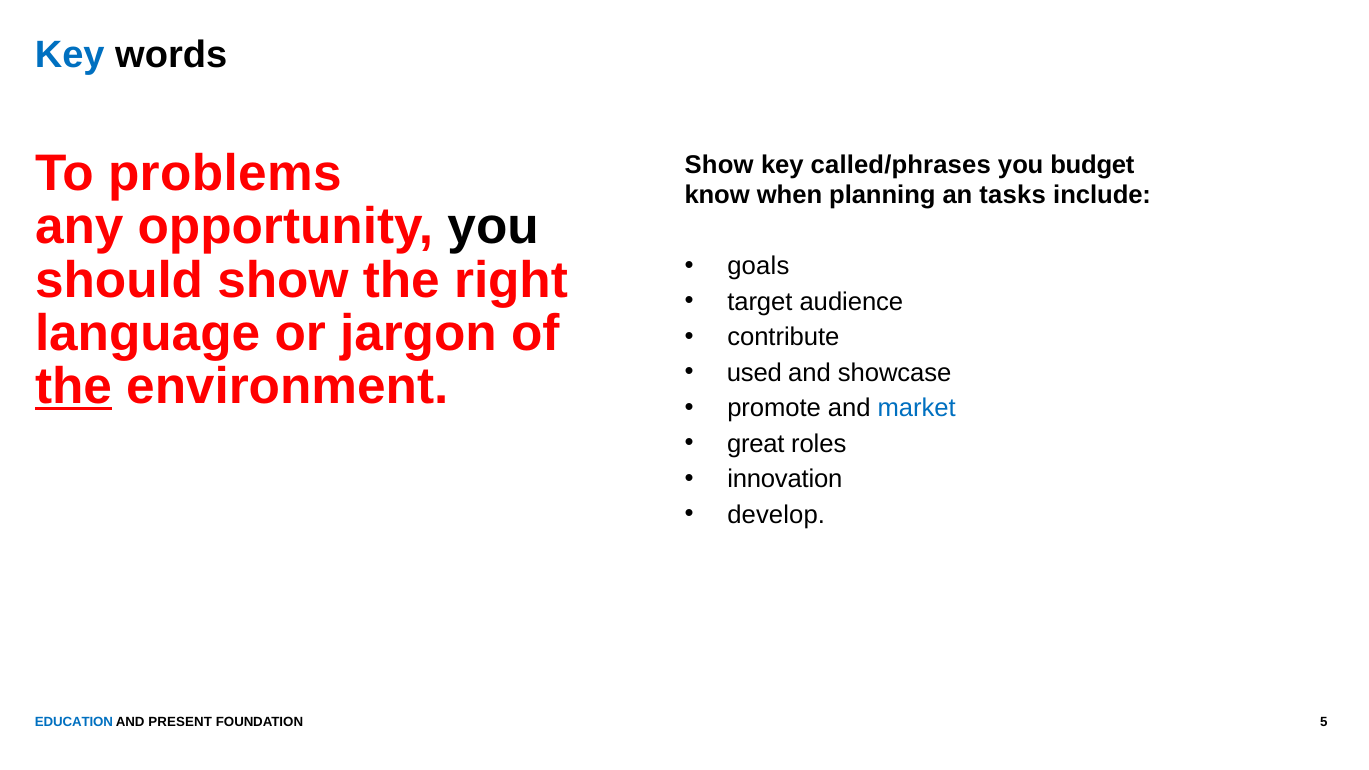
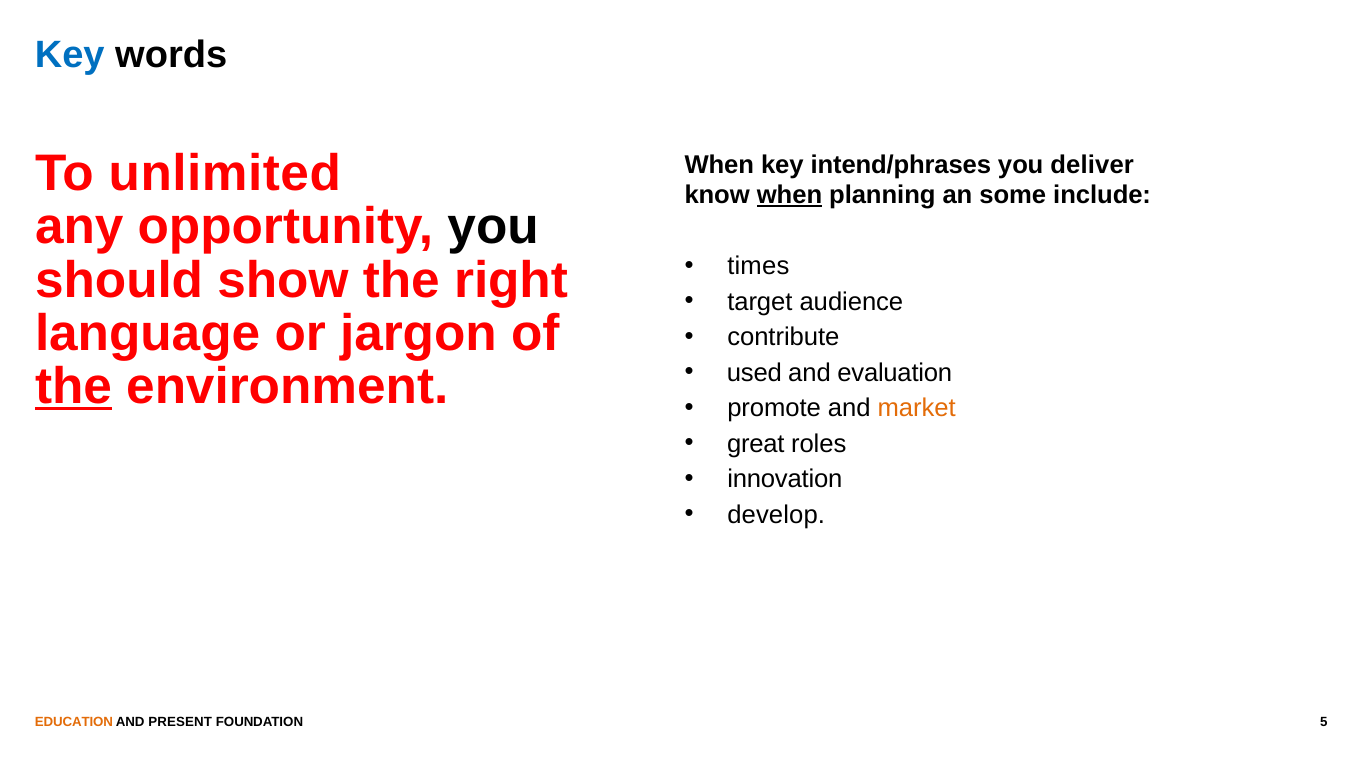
problems: problems -> unlimited
Show at (719, 165): Show -> When
called/phrases: called/phrases -> intend/phrases
budget: budget -> deliver
when at (789, 195) underline: none -> present
tasks: tasks -> some
goals: goals -> times
showcase: showcase -> evaluation
market colour: blue -> orange
EDUCATION colour: blue -> orange
